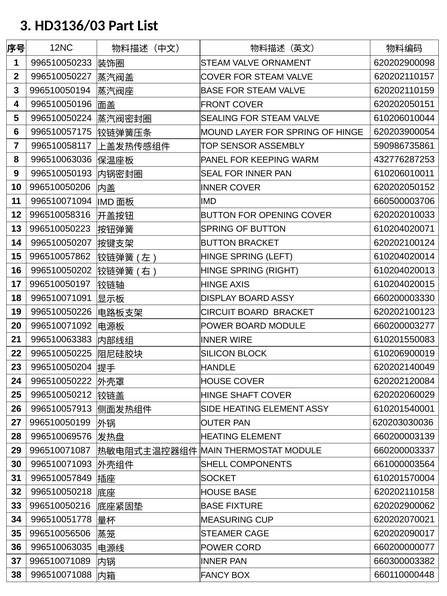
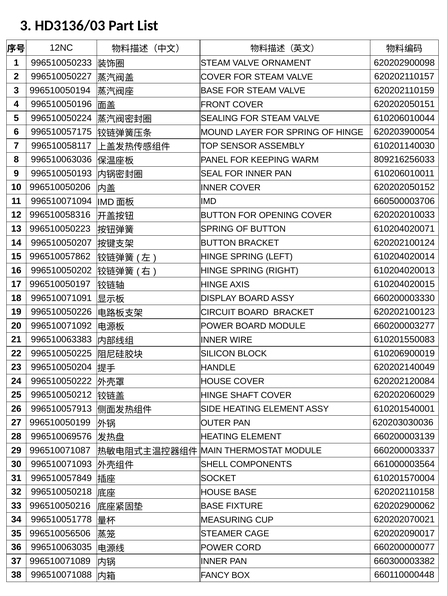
590986735861: 590986735861 -> 610201140030
432776287253: 432776287253 -> 809216256033
